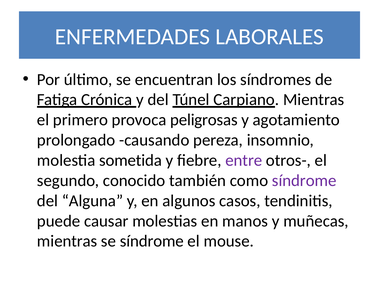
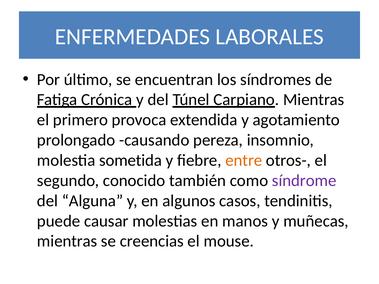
peligrosas: peligrosas -> extendida
entre colour: purple -> orange
se síndrome: síndrome -> creencias
